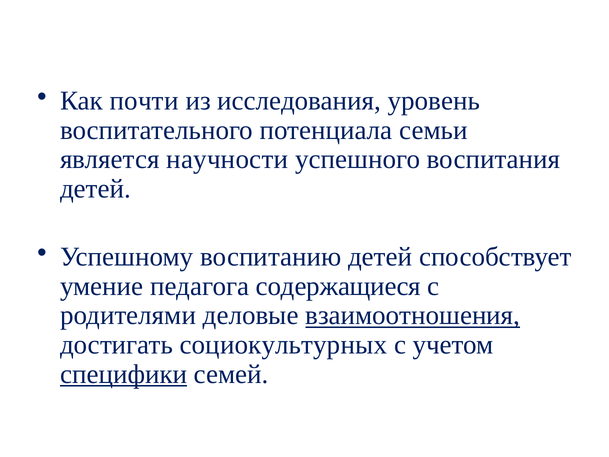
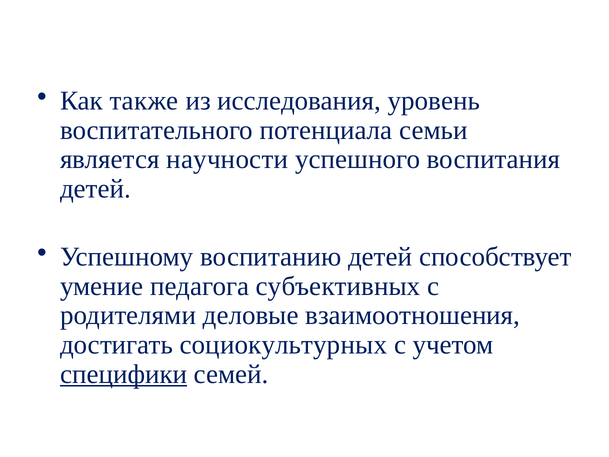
почти: почти -> также
содержащиеся: содержащиеся -> субъективных
взаимоотношения underline: present -> none
